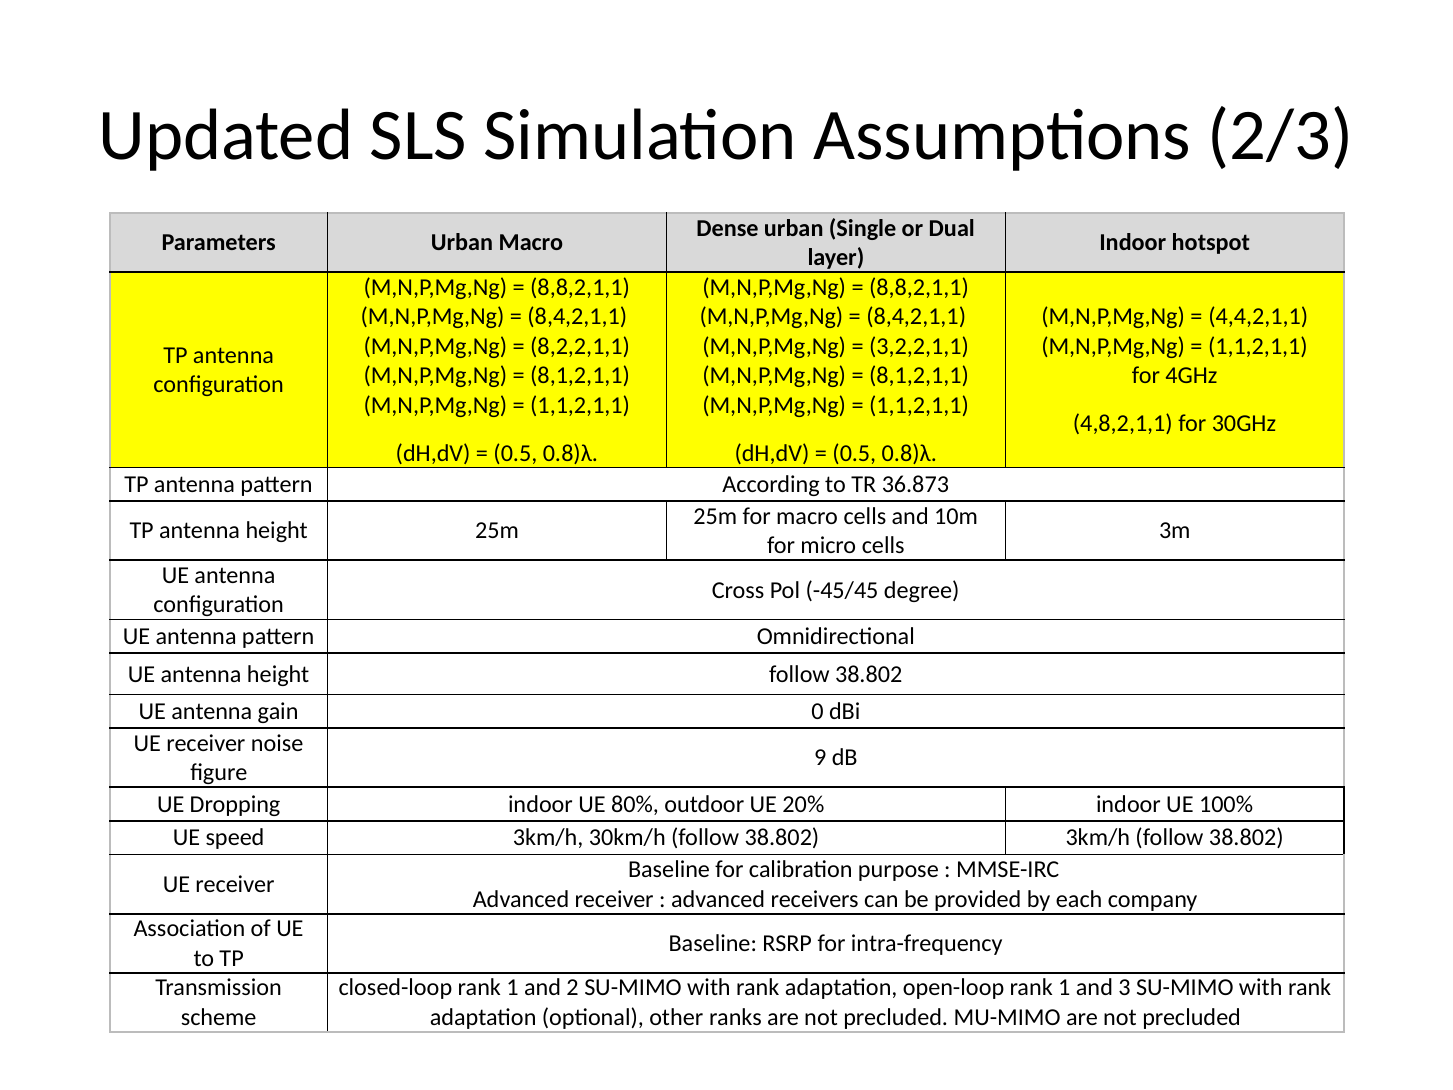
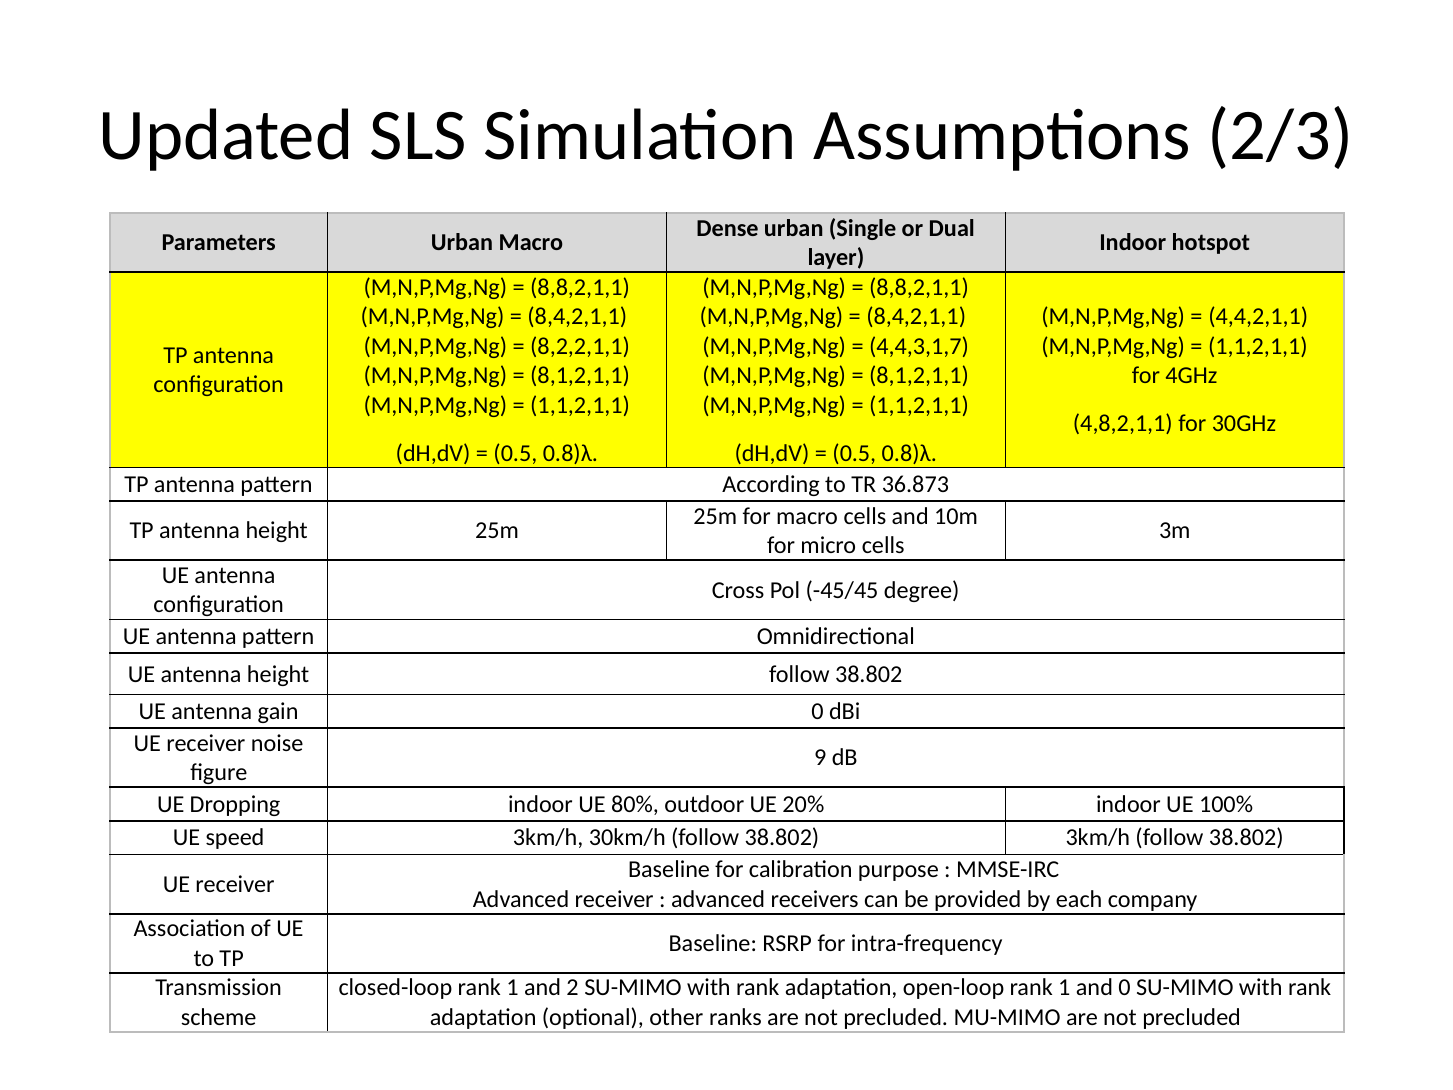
3,2,2,1,1: 3,2,2,1,1 -> 4,4,3,1,7
and 3: 3 -> 0
